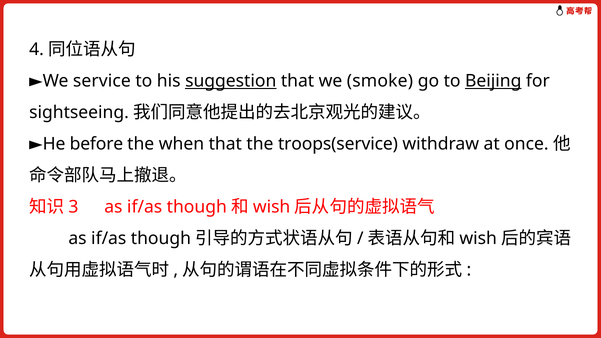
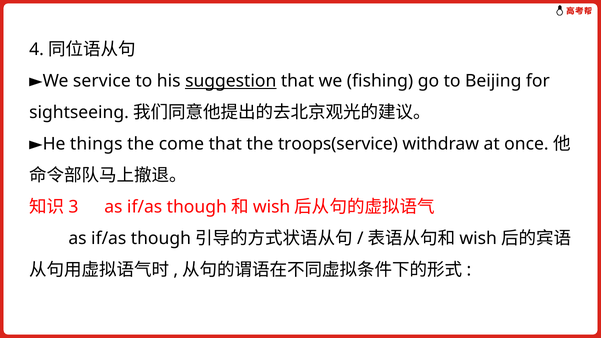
smoke: smoke -> fishing
Beijing underline: present -> none
before: before -> things
when: when -> come
